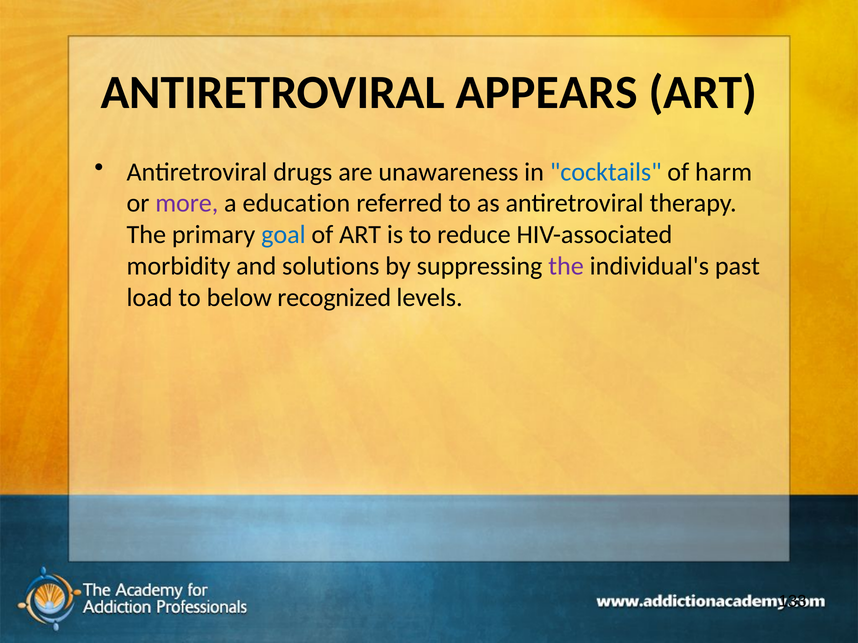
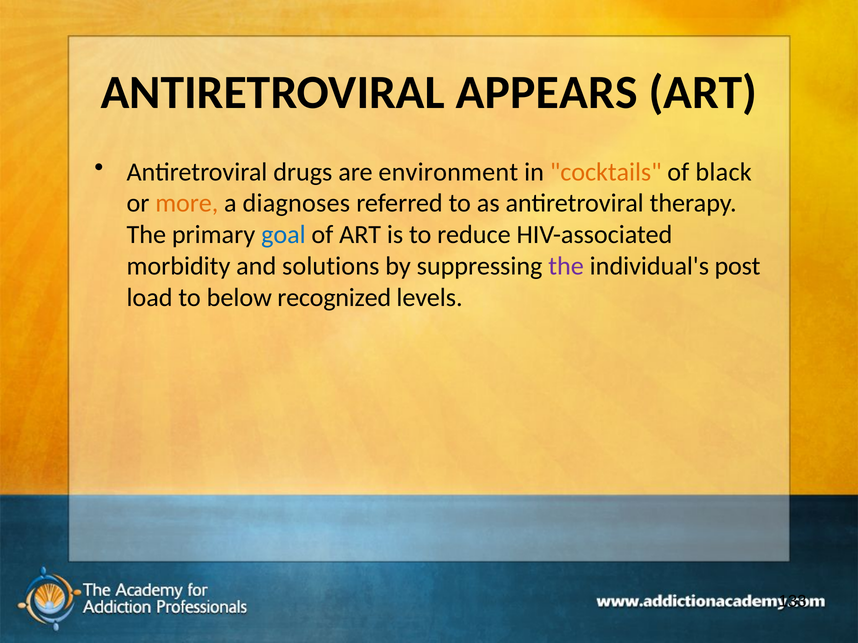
unawareness: unawareness -> environment
cocktails colour: blue -> orange
harm: harm -> black
more colour: purple -> orange
education: education -> diagnoses
past: past -> post
